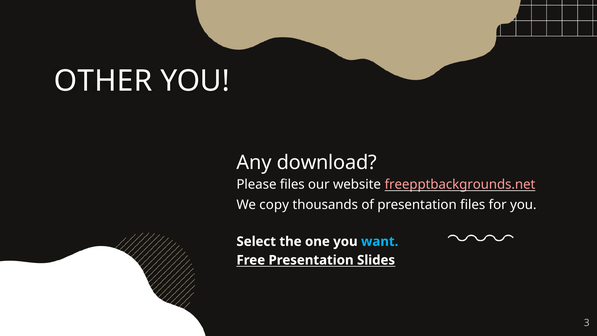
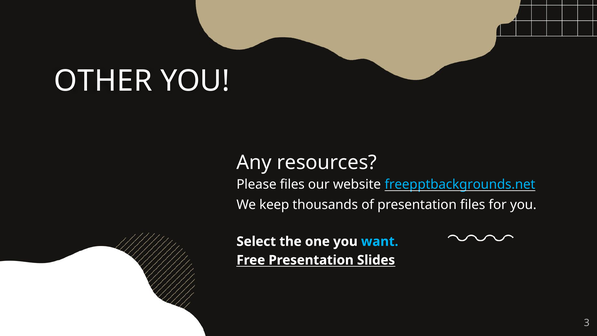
download: download -> resources
freepptbackgrounds.net colour: pink -> light blue
copy: copy -> keep
